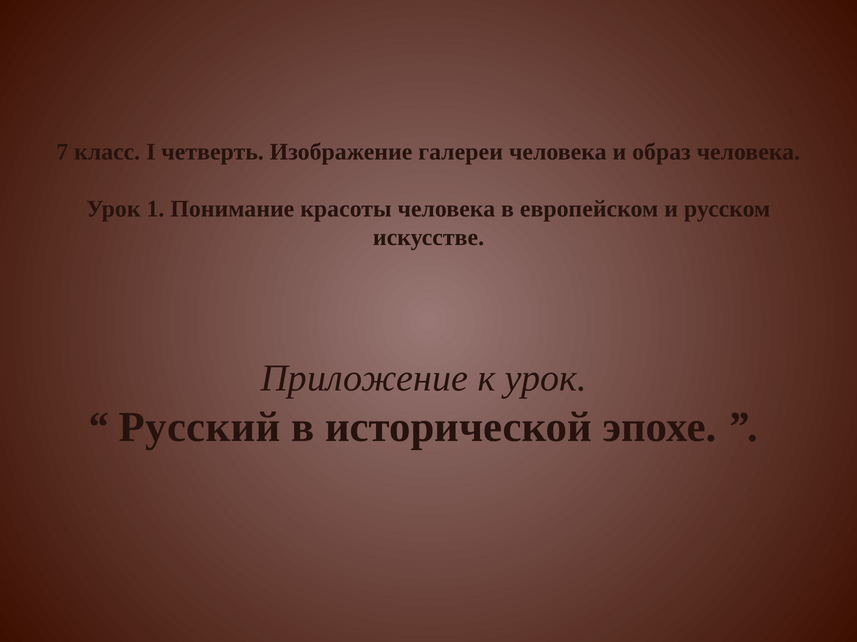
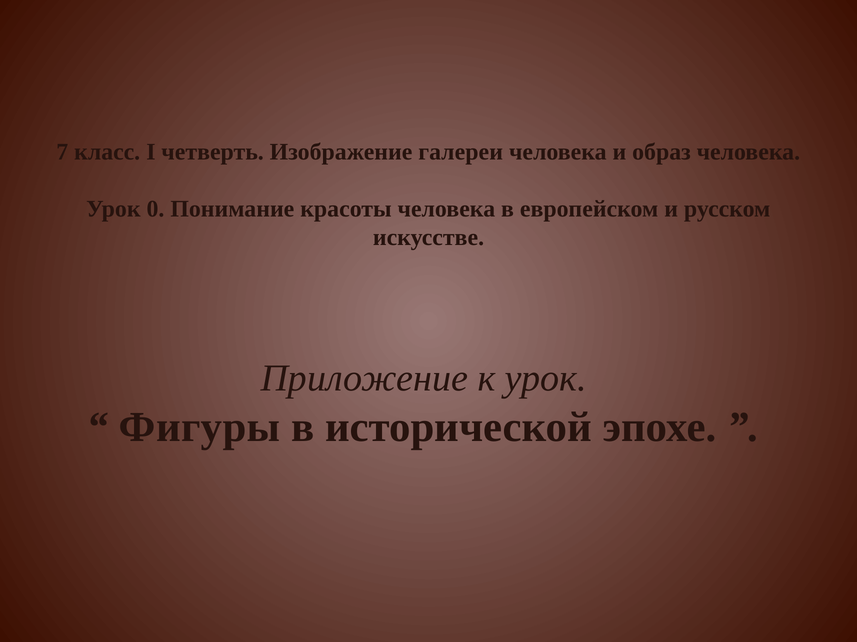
1: 1 -> 0
Русский: Русский -> Фигуры
